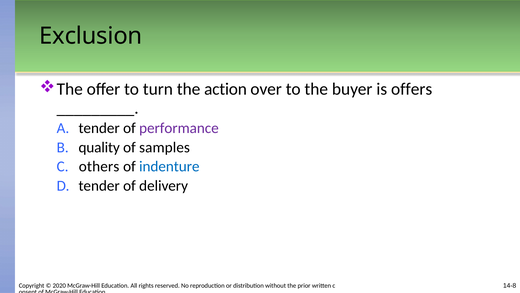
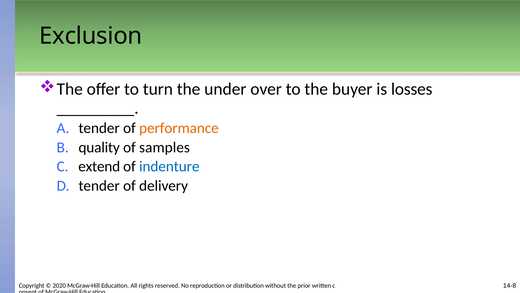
action: action -> under
offers: offers -> losses
performance colour: purple -> orange
others: others -> extend
